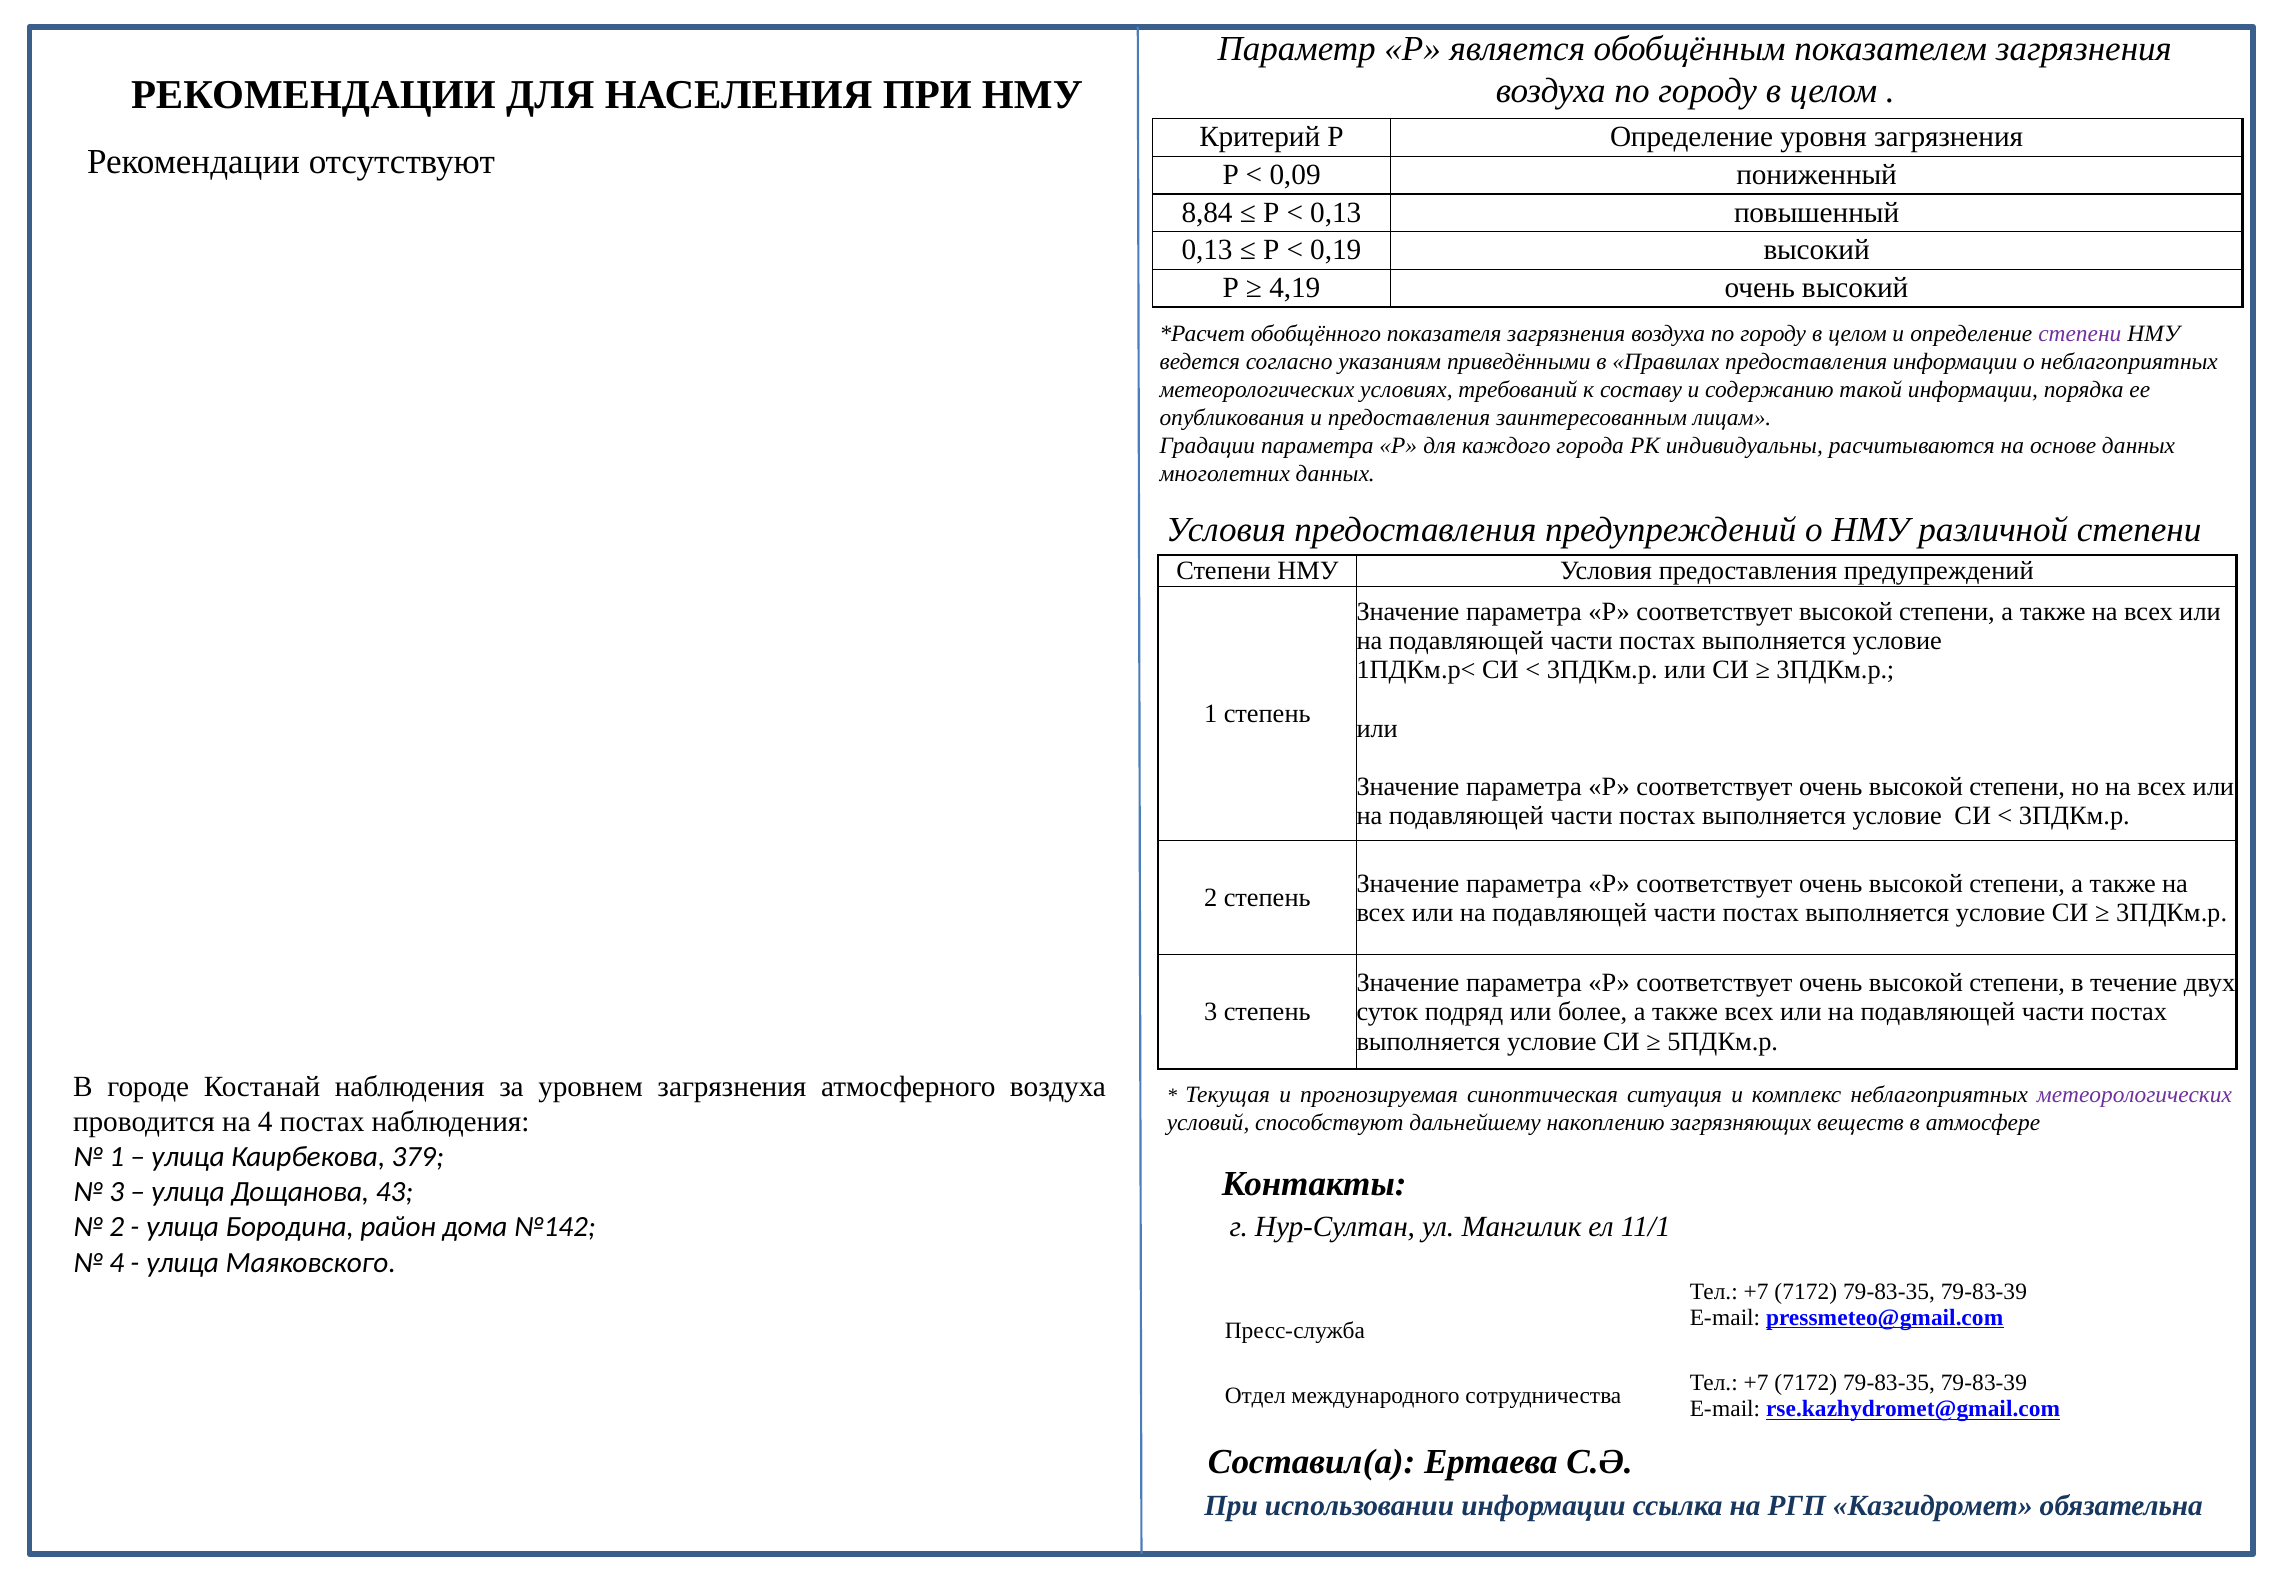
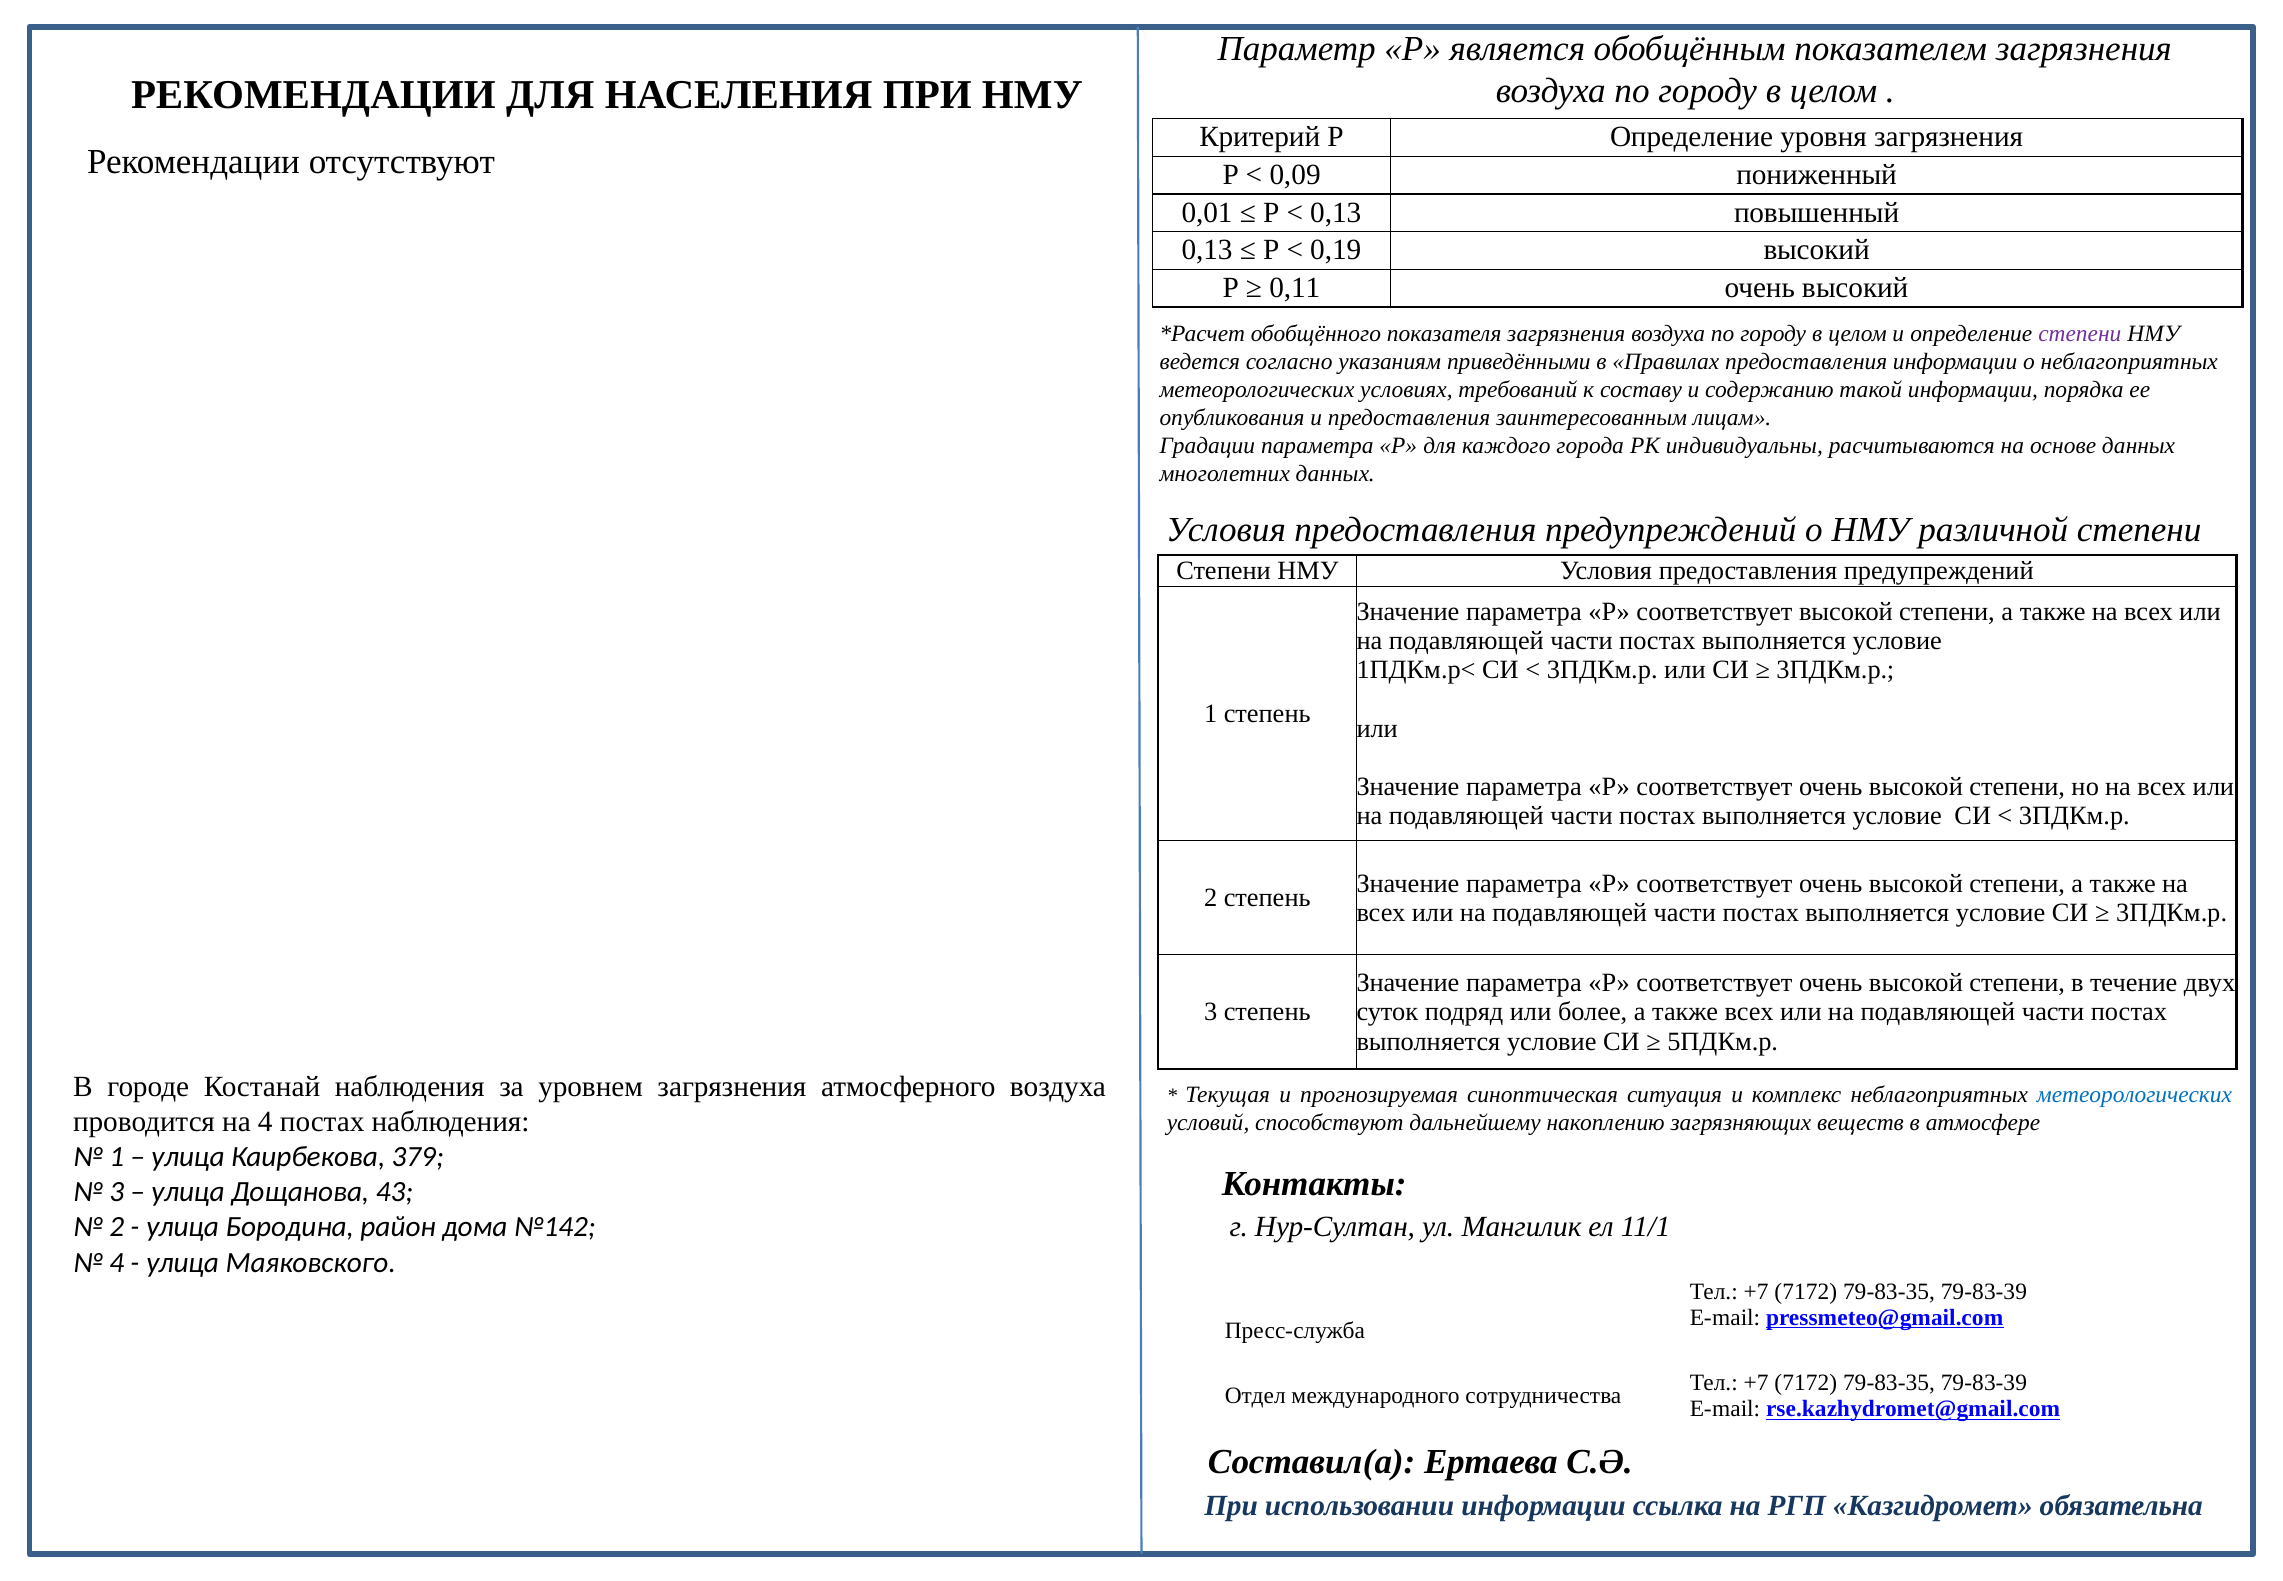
8,84: 8,84 -> 0,01
4,19: 4,19 -> 0,11
метеорологических at (2134, 1095) colour: purple -> blue
